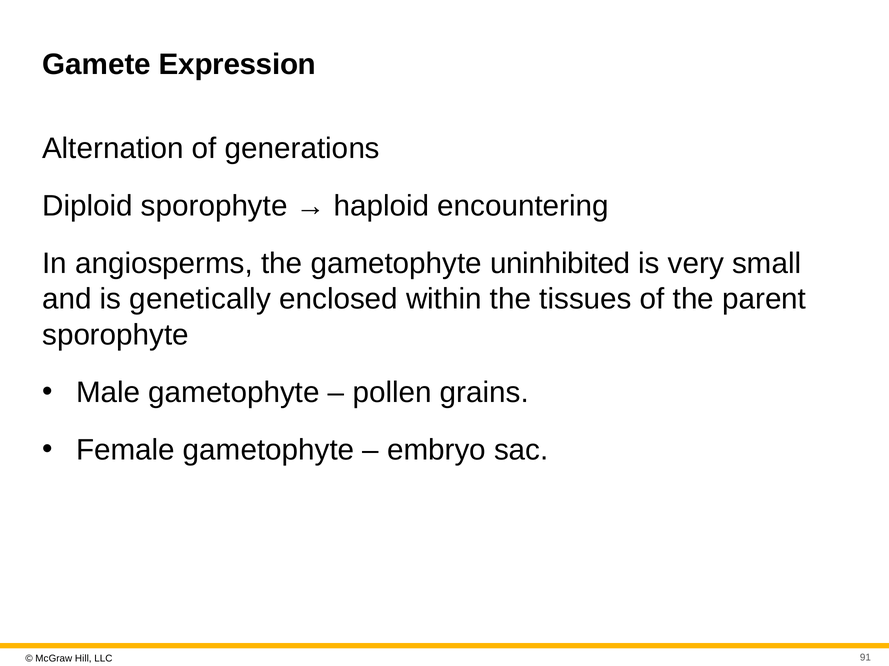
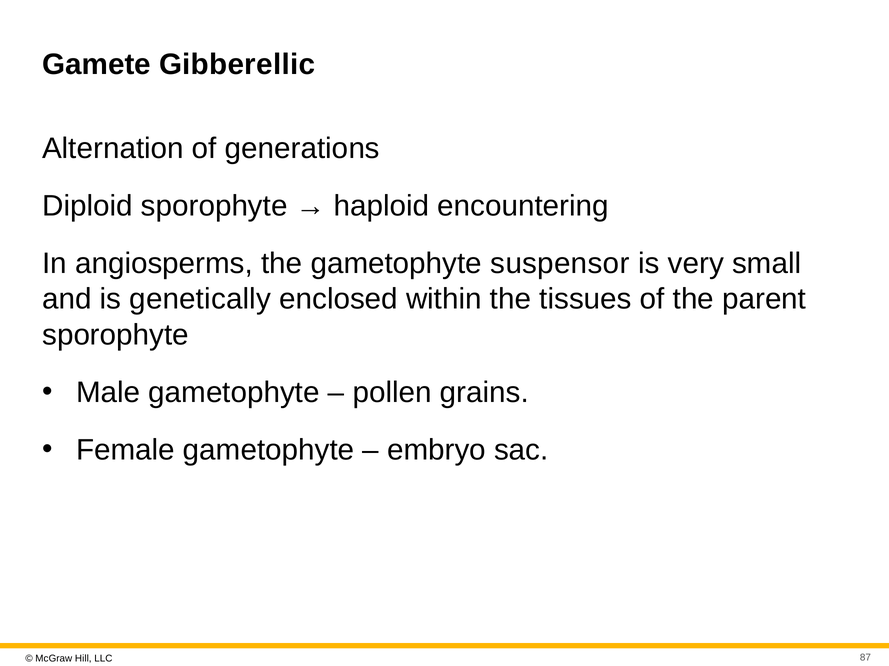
Expression: Expression -> Gibberellic
uninhibited: uninhibited -> suspensor
91: 91 -> 87
